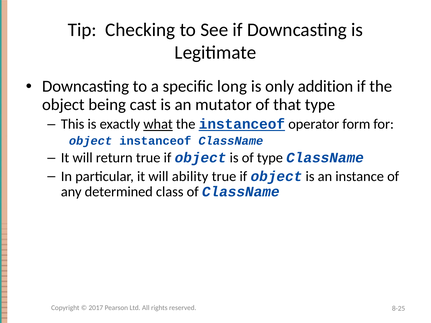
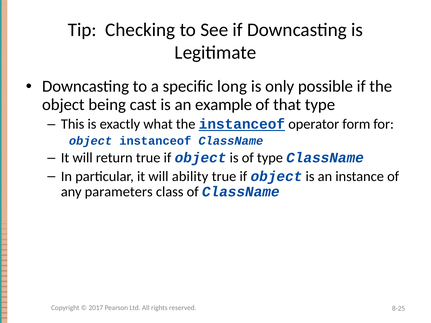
addition: addition -> possible
mutator: mutator -> example
what underline: present -> none
determined: determined -> parameters
